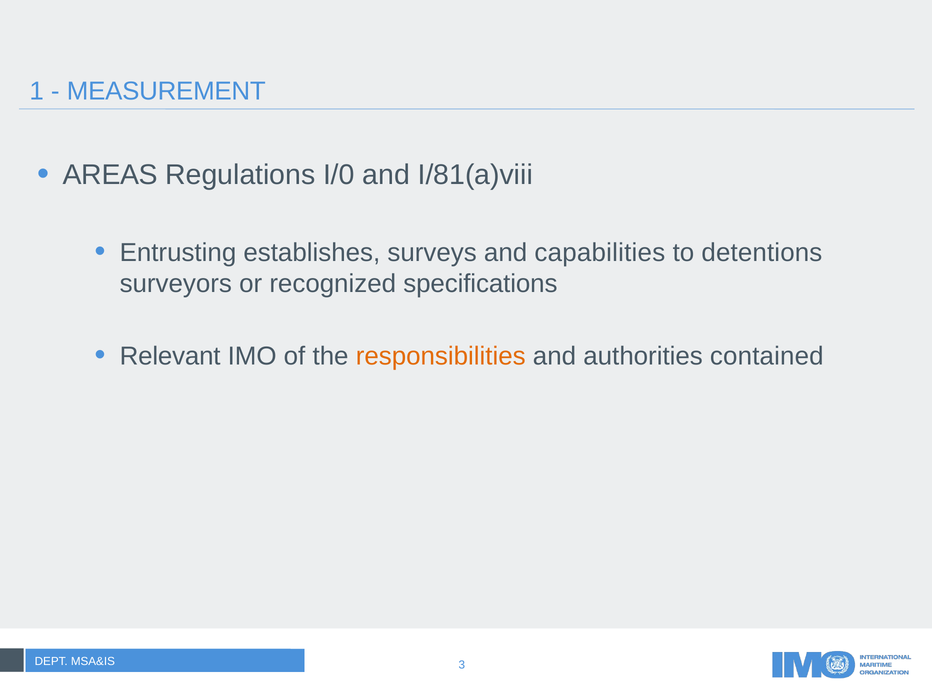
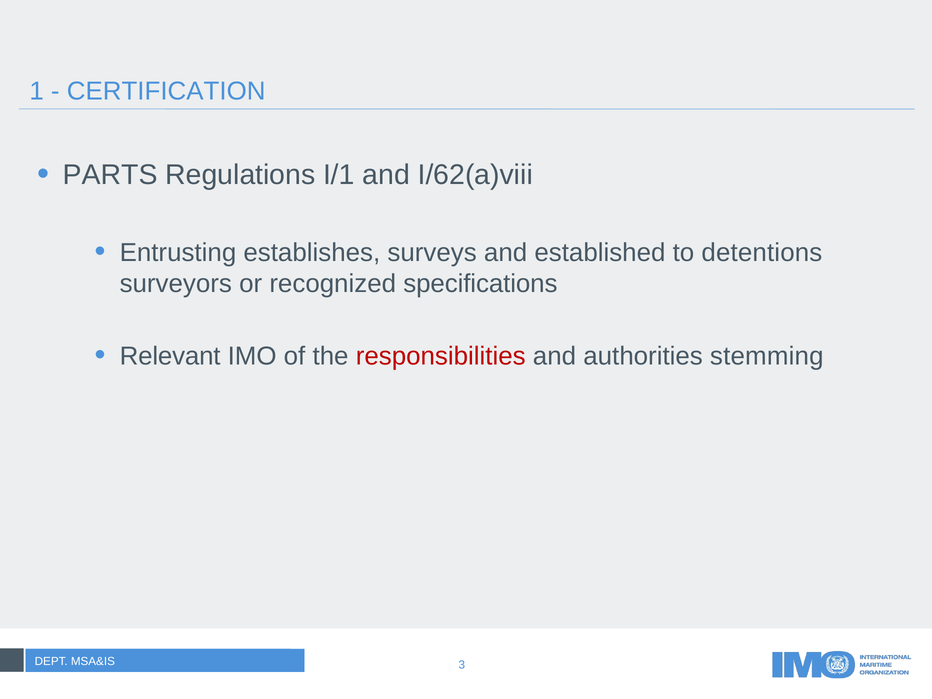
MEASUREMENT: MEASUREMENT -> CERTIFICATION
AREAS: AREAS -> PARTS
I/0: I/0 -> I/1
I/81(a)viii: I/81(a)viii -> I/62(a)viii
capabilities: capabilities -> established
responsibilities colour: orange -> red
contained: contained -> stemming
